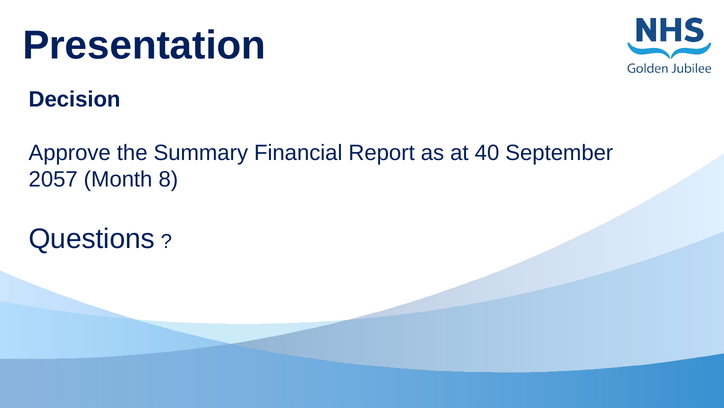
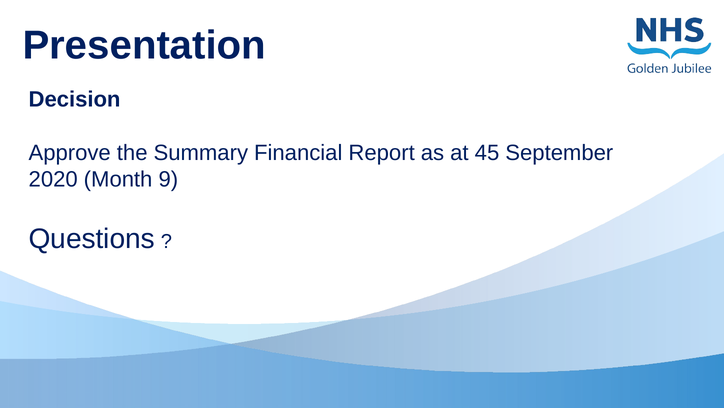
40: 40 -> 45
2057: 2057 -> 2020
8: 8 -> 9
